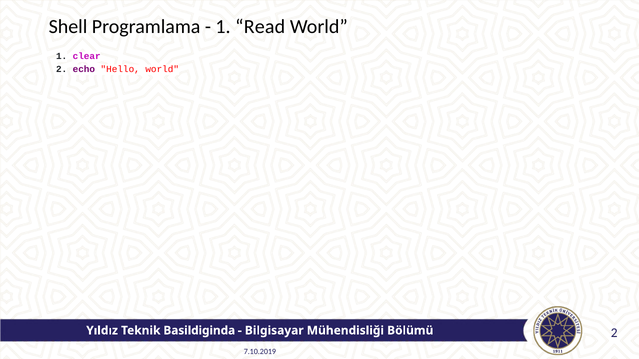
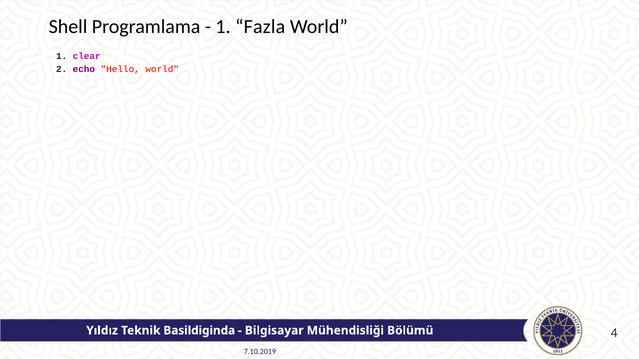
Read: Read -> Fazla
Bölümü 2: 2 -> 4
